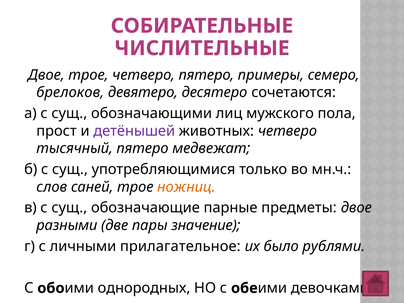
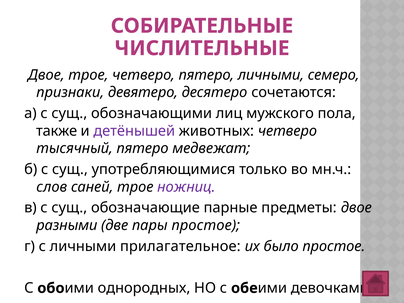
пятеро примеры: примеры -> личными
брелоков: брелоков -> признаки
прост: прост -> также
ножниц colour: orange -> purple
пары значение: значение -> простое
было рублями: рублями -> простое
